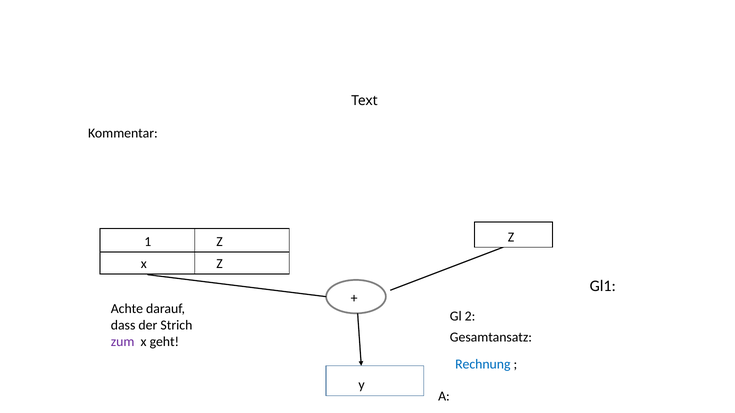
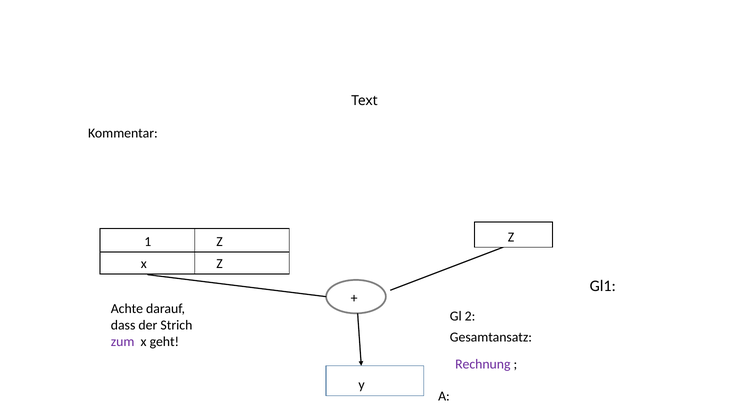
Rechnung colour: blue -> purple
